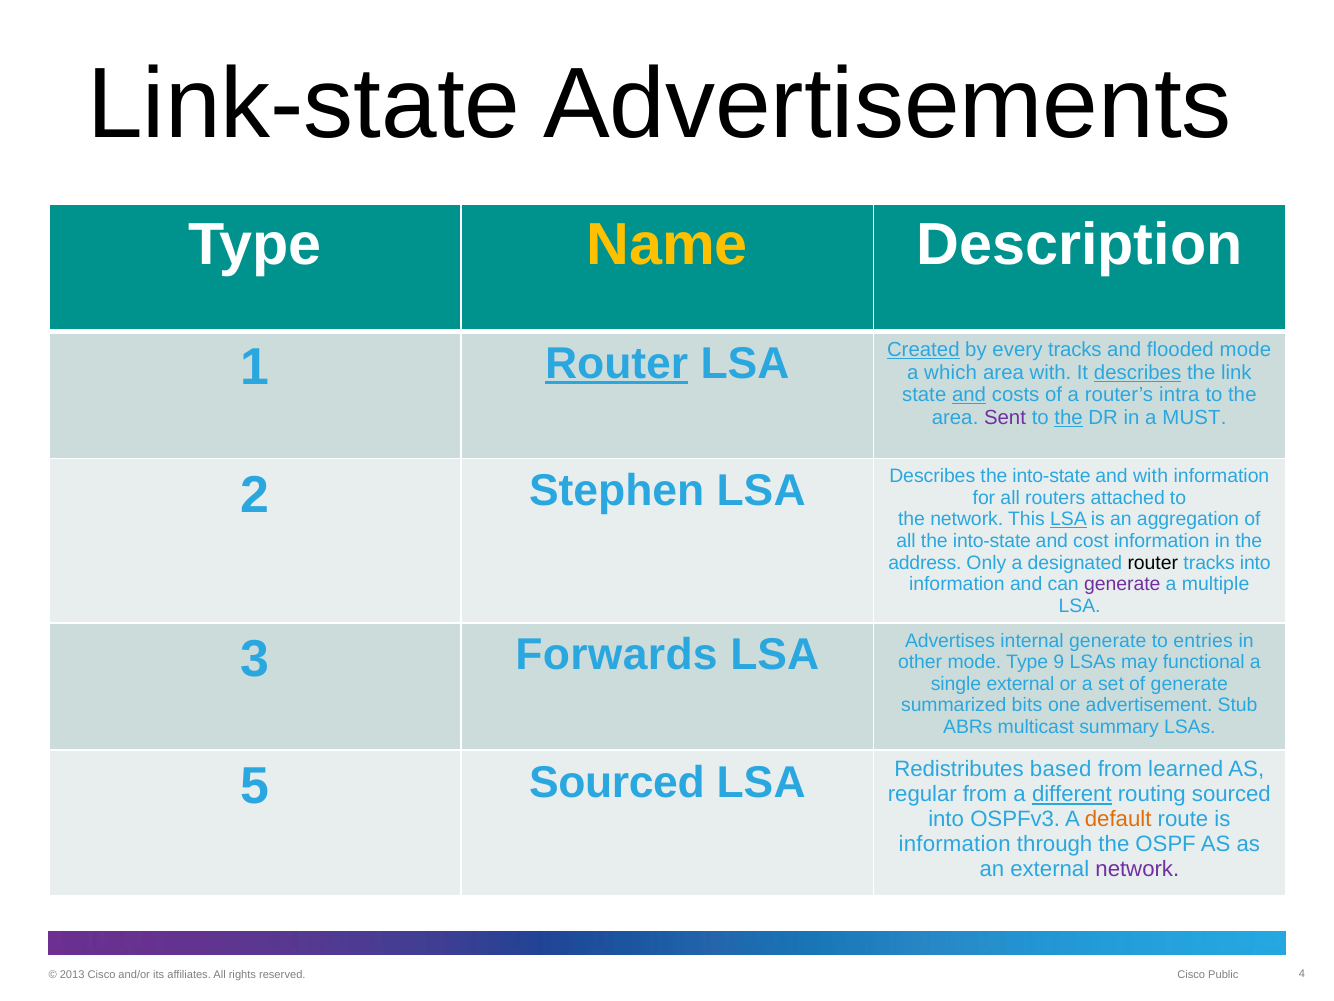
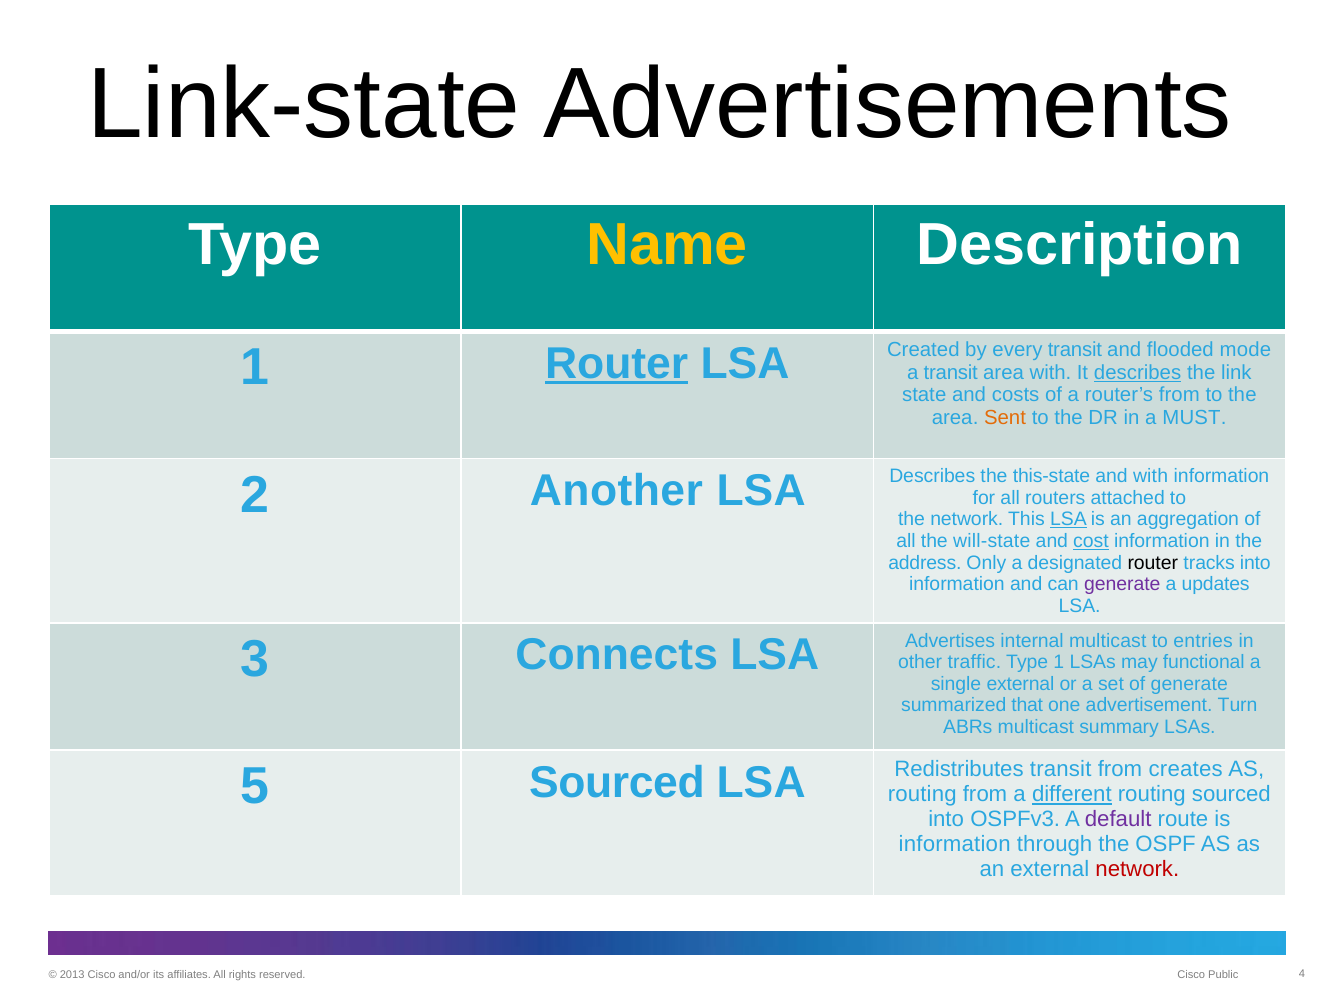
Created underline: present -> none
every tracks: tracks -> transit
a which: which -> transit
and at (969, 395) underline: present -> none
router’s intra: intra -> from
Sent colour: purple -> orange
the at (1069, 418) underline: present -> none
Stephen: Stephen -> Another
Describes the into-state: into-state -> this-state
all the into-state: into-state -> will-state
cost underline: none -> present
multiple: multiple -> updates
Forwards: Forwards -> Connects
internal generate: generate -> multicast
other mode: mode -> traffic
Type 9: 9 -> 1
bits: bits -> that
Stub: Stub -> Turn
Redistributes based: based -> transit
learned: learned -> creates
regular at (922, 794): regular -> routing
default colour: orange -> purple
network at (1137, 869) colour: purple -> red
